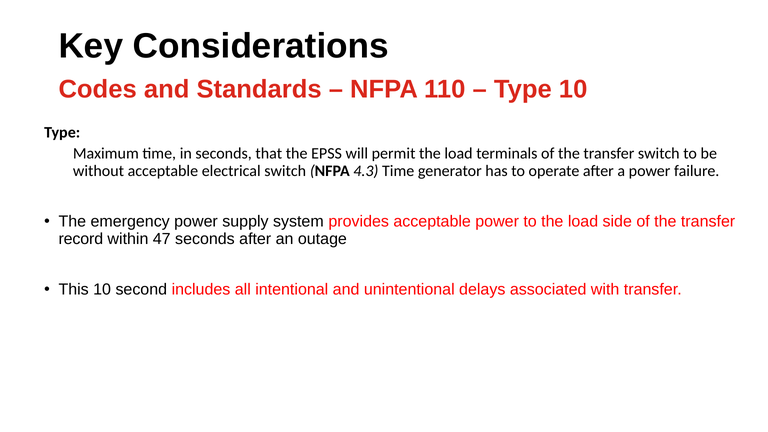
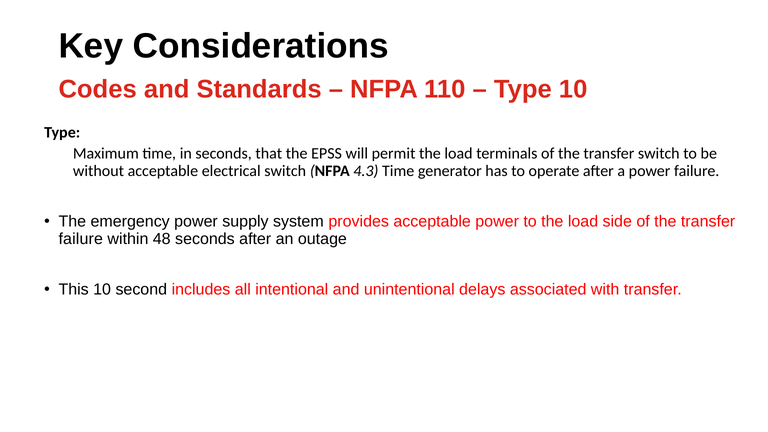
record at (81, 239): record -> failure
47: 47 -> 48
